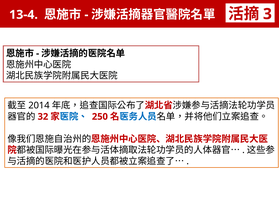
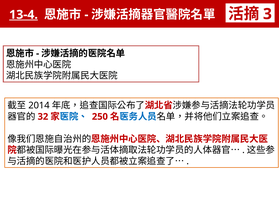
13-4 underline: none -> present
